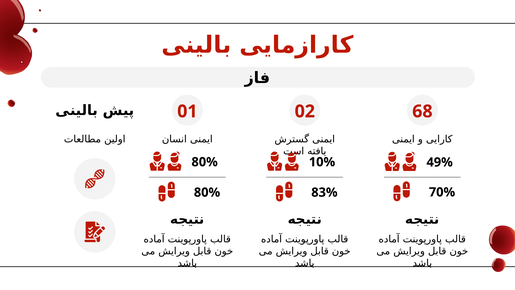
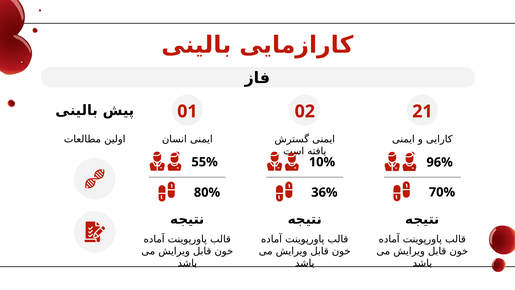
68: 68 -> 21
80% at (205, 162): 80% -> 55%
49%: 49% -> 96%
83%: 83% -> 36%
